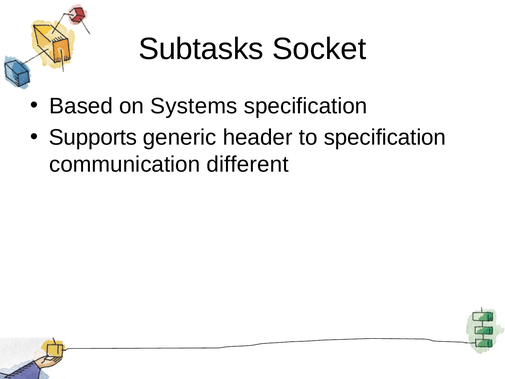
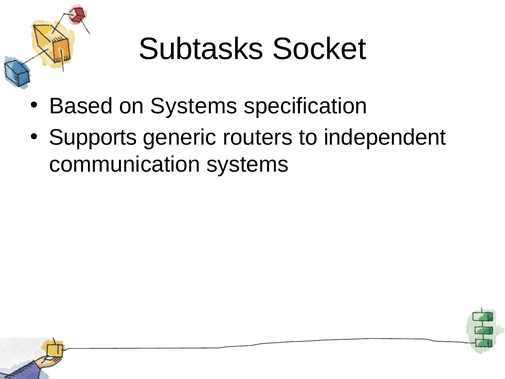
header: header -> routers
to specification: specification -> independent
communication different: different -> systems
